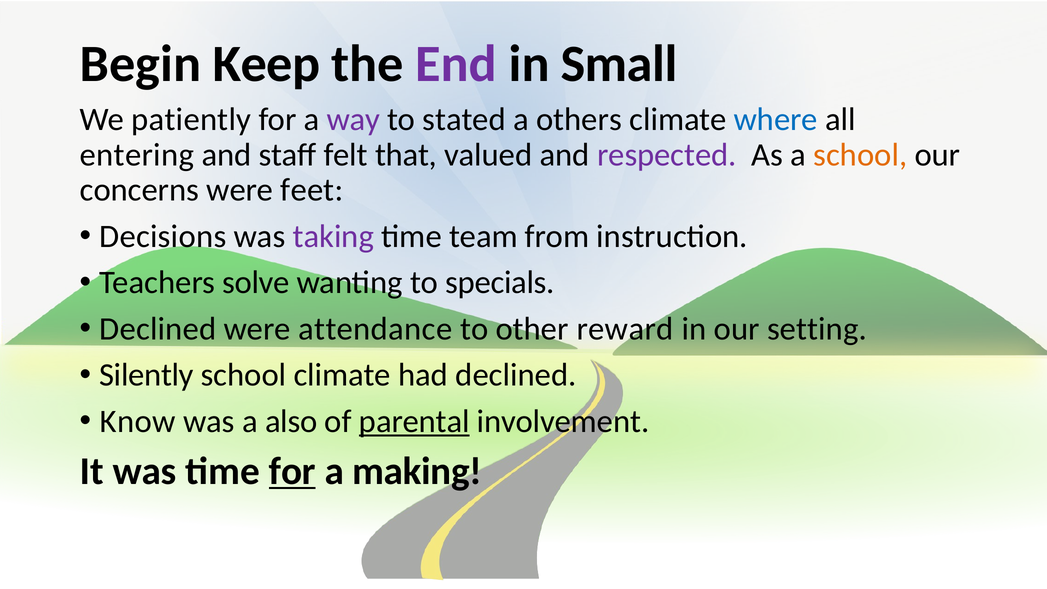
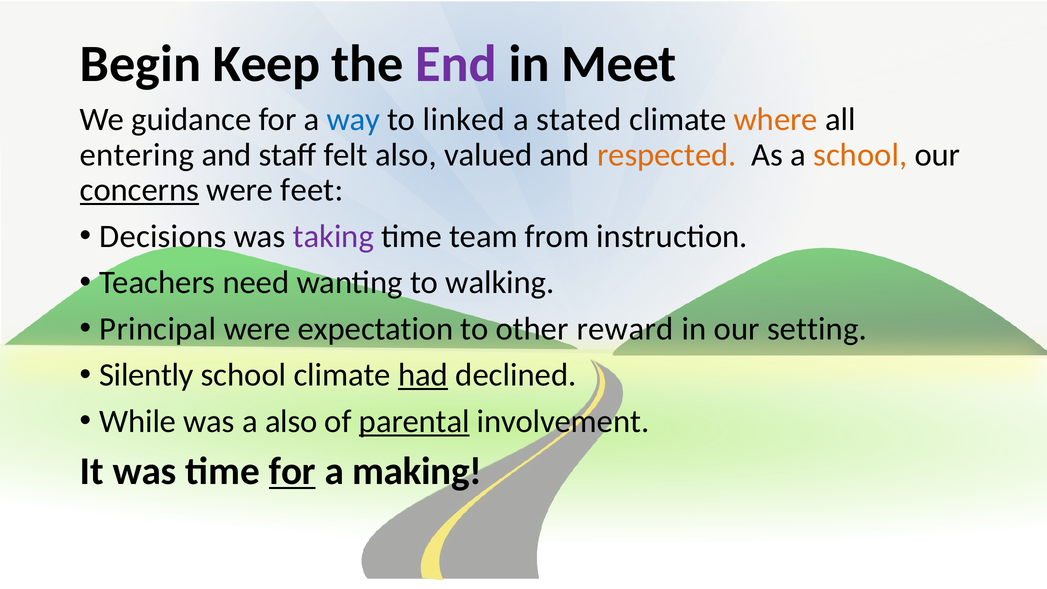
Small: Small -> Meet
patiently: patiently -> guidance
way colour: purple -> blue
stated: stated -> linked
others: others -> stated
where colour: blue -> orange
felt that: that -> also
respected colour: purple -> orange
concerns underline: none -> present
solve: solve -> need
specials: specials -> walking
Declined at (158, 329): Declined -> Principal
attendance: attendance -> expectation
had underline: none -> present
Know: Know -> While
